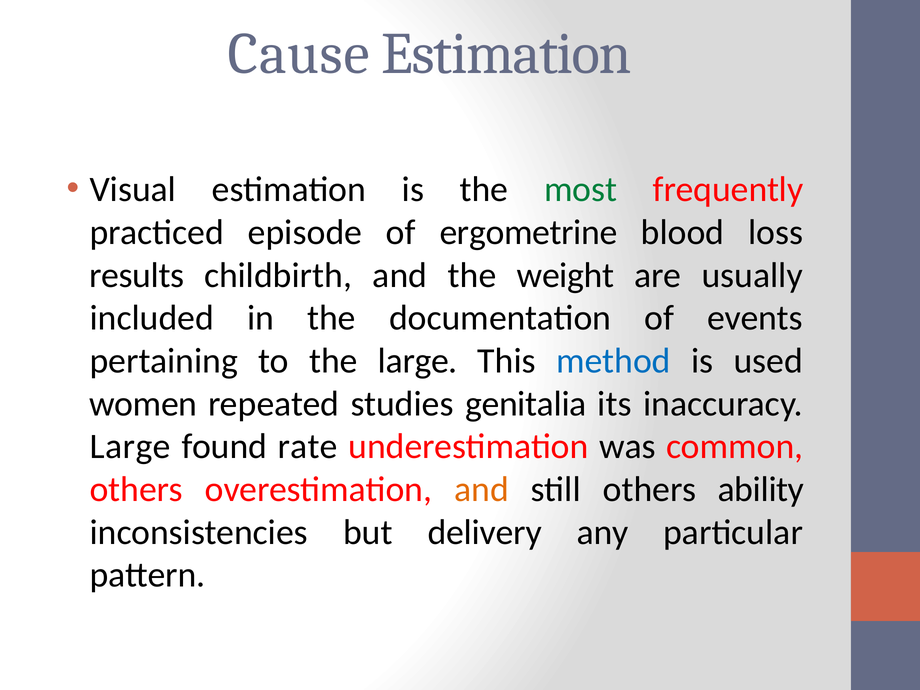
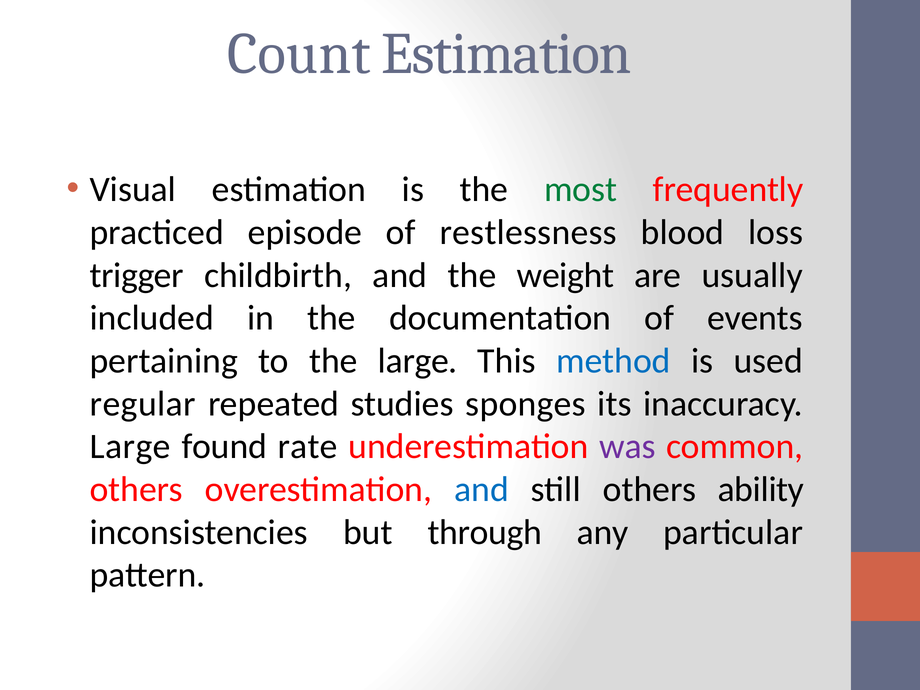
Cause: Cause -> Count
ergometrine: ergometrine -> restlessness
results: results -> trigger
women: women -> regular
genitalia: genitalia -> sponges
was colour: black -> purple
and at (482, 489) colour: orange -> blue
delivery: delivery -> through
